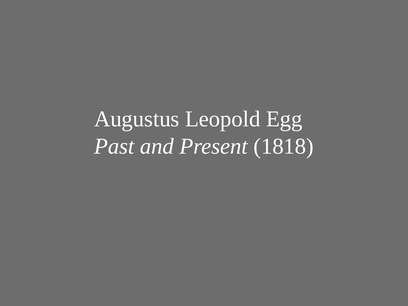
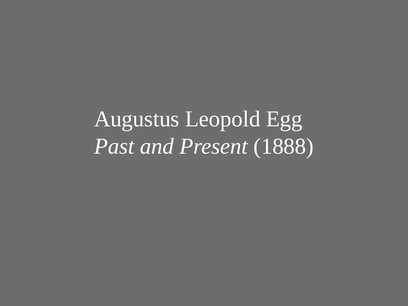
1818: 1818 -> 1888
